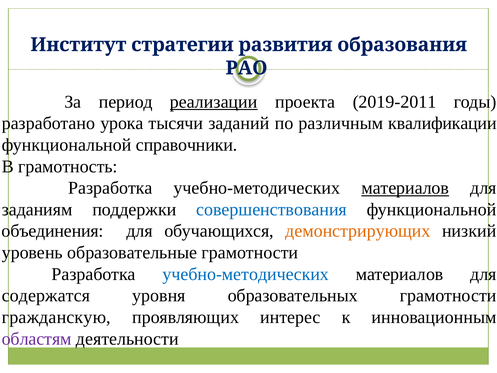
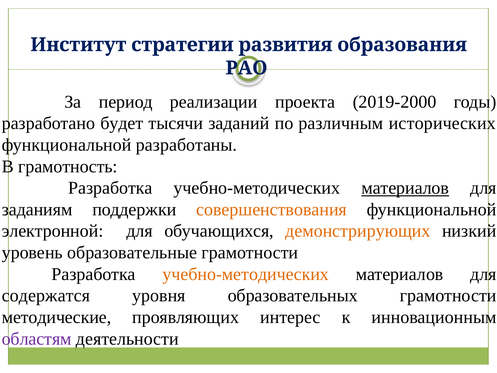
реализации underline: present -> none
2019-2011: 2019-2011 -> 2019-2000
урока: урока -> будет
квалификации: квалификации -> исторических
справочники: справочники -> разработаны
совершенствования colour: blue -> orange
объединения: объединения -> электронной
учебно-методических at (246, 274) colour: blue -> orange
гражданскую: гражданскую -> методические
